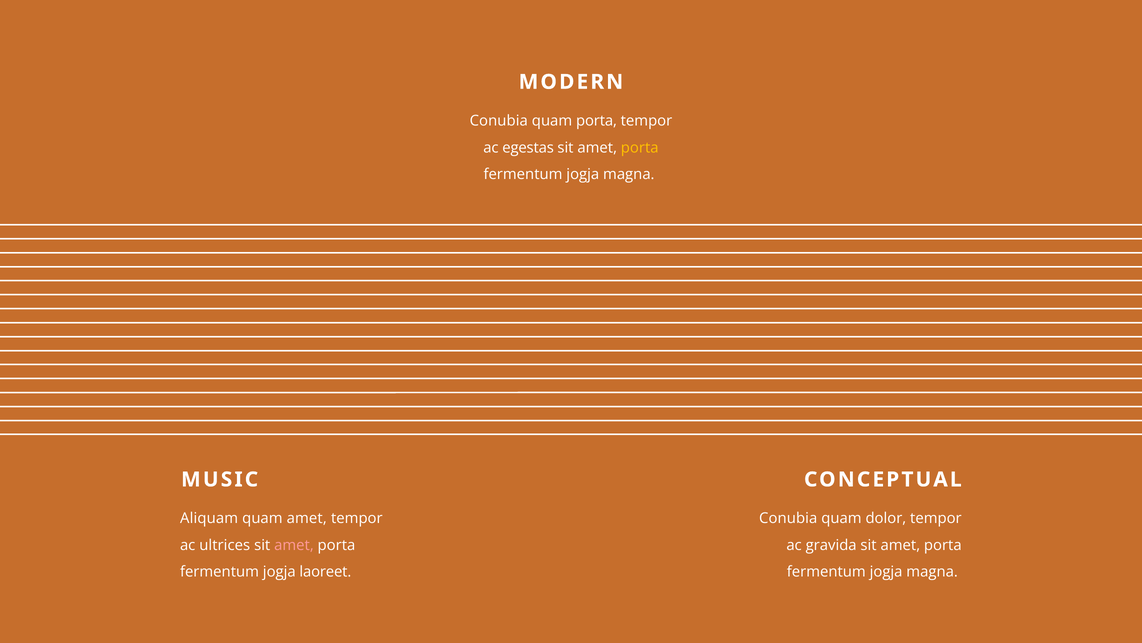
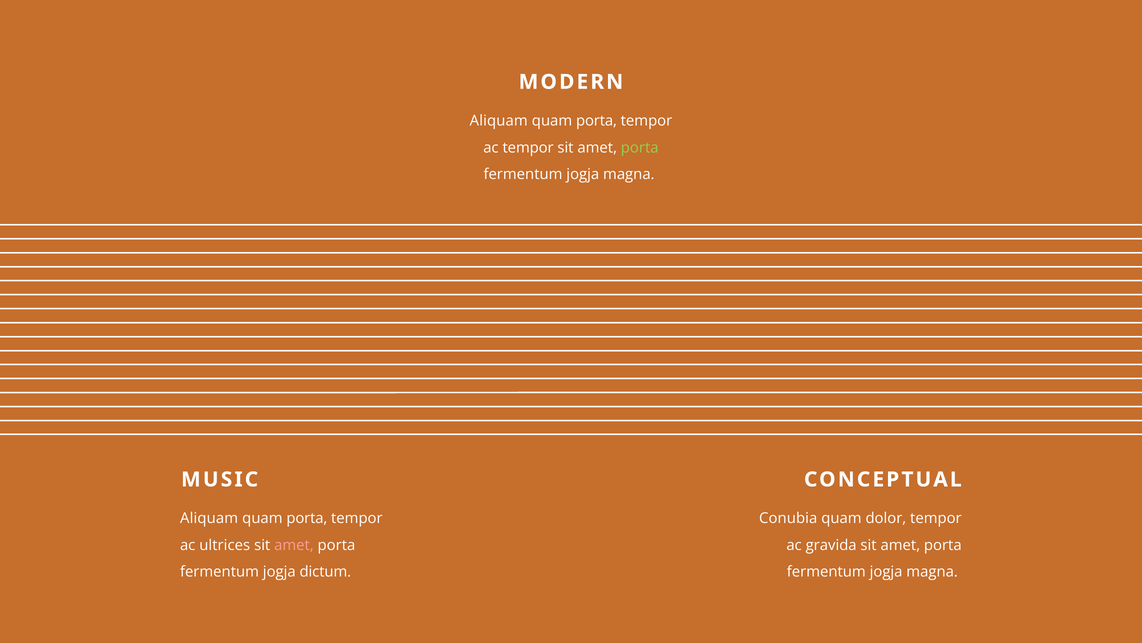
Conubia at (499, 121): Conubia -> Aliquam
ac egestas: egestas -> tempor
porta at (640, 147) colour: yellow -> light green
amet at (307, 518): amet -> porta
laoreet: laoreet -> dictum
